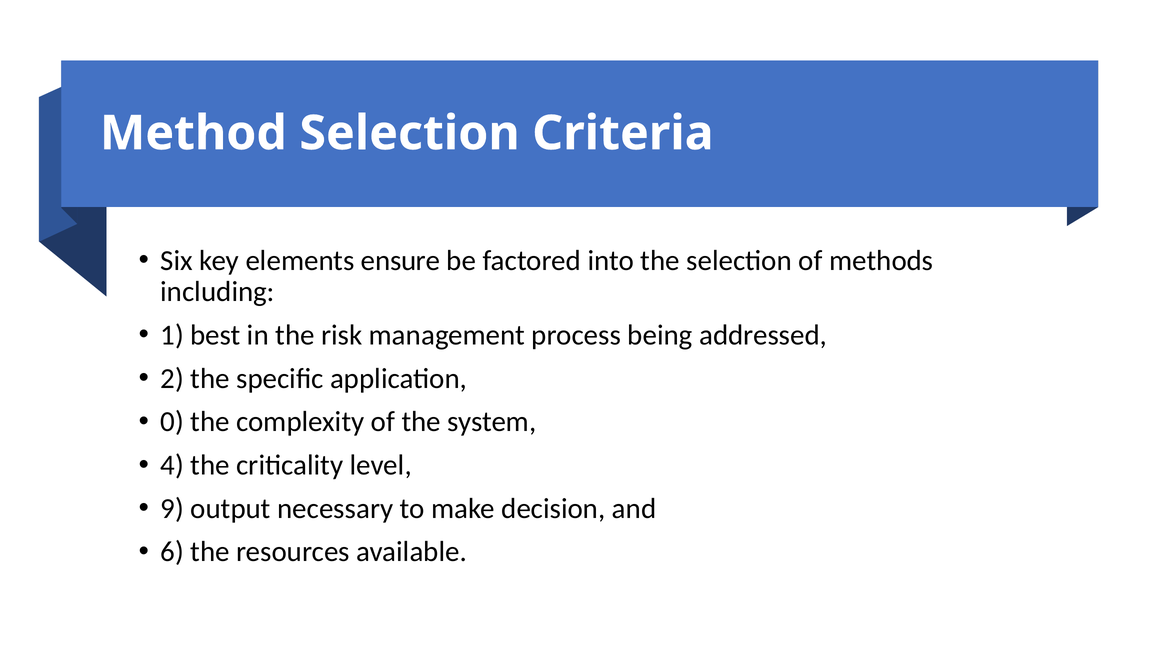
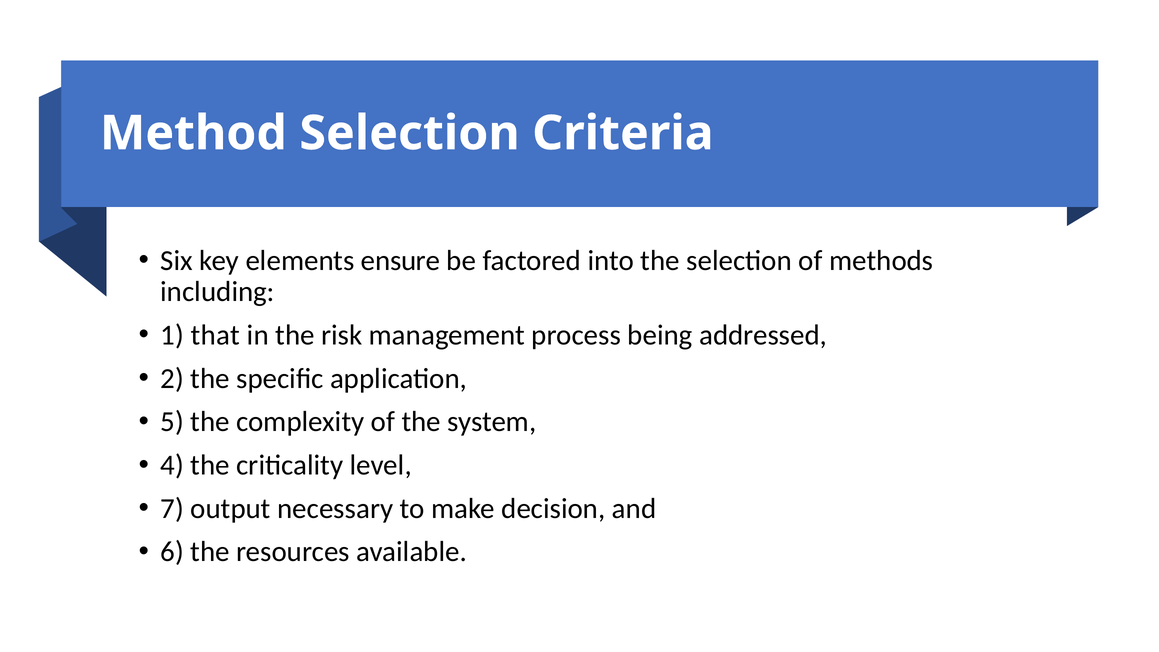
best: best -> that
0: 0 -> 5
9: 9 -> 7
